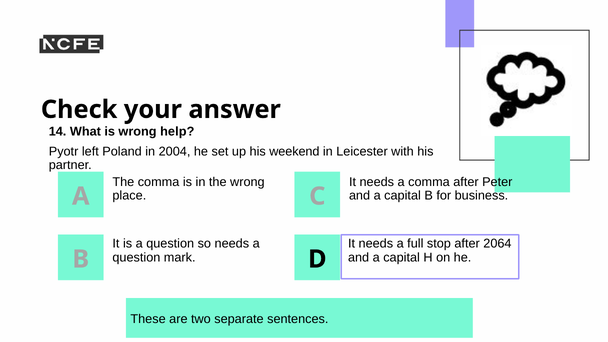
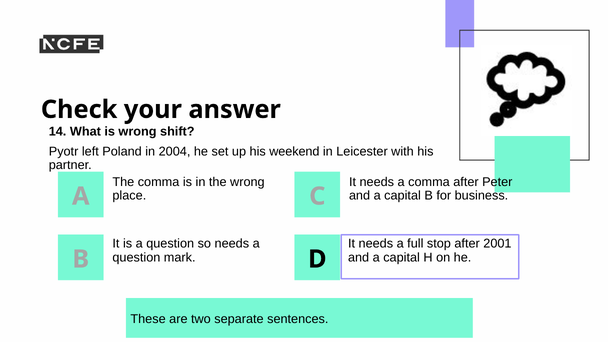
help: help -> shift
2064: 2064 -> 2001
